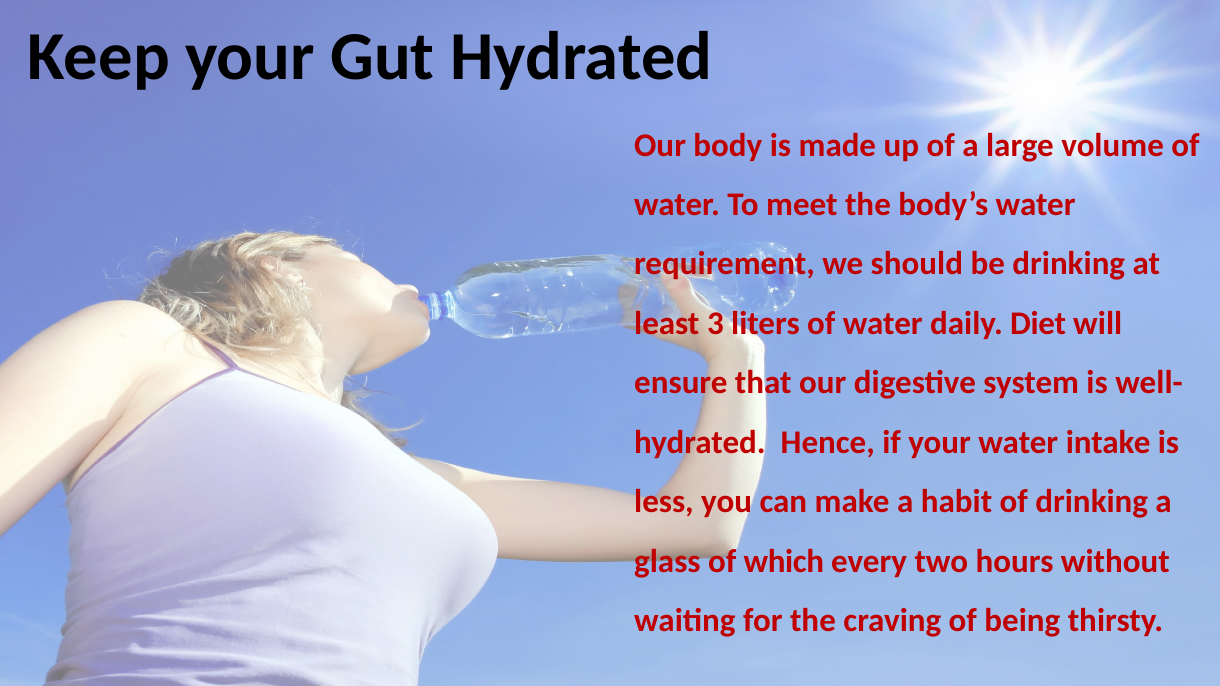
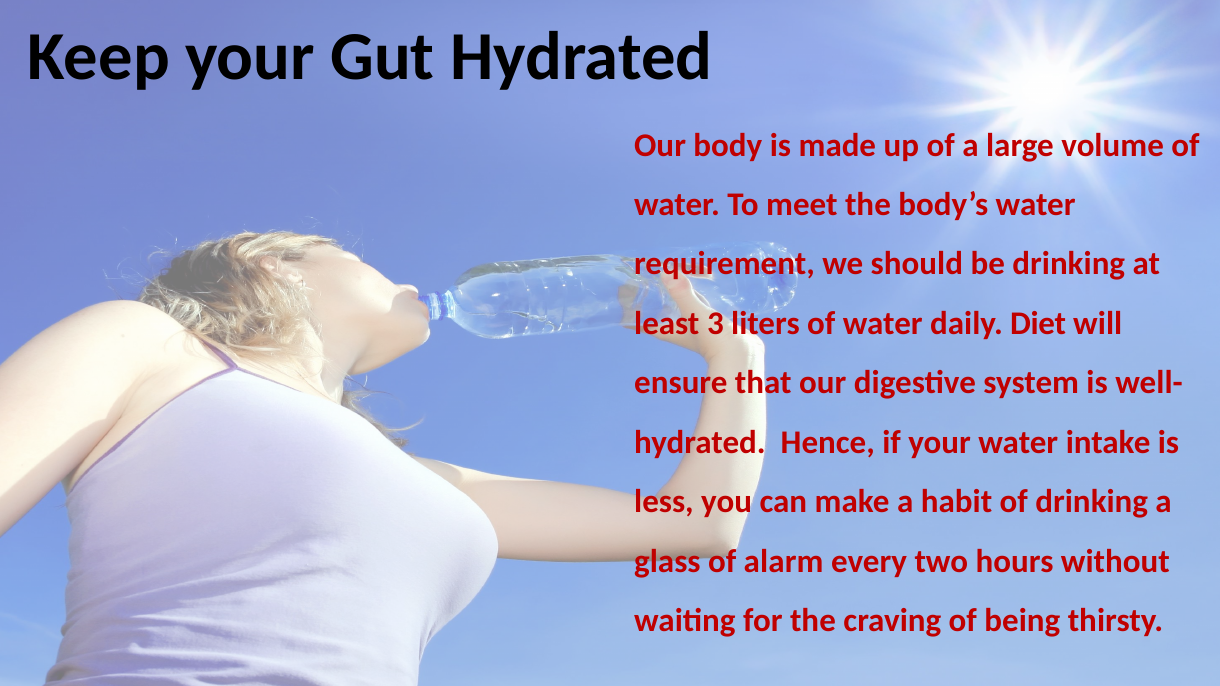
which: which -> alarm
